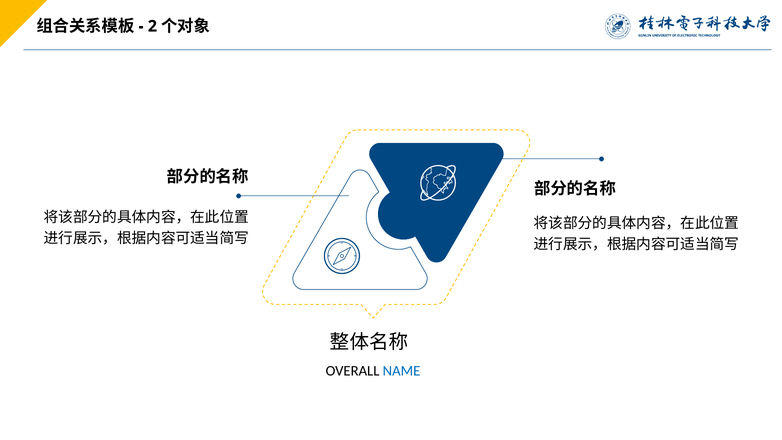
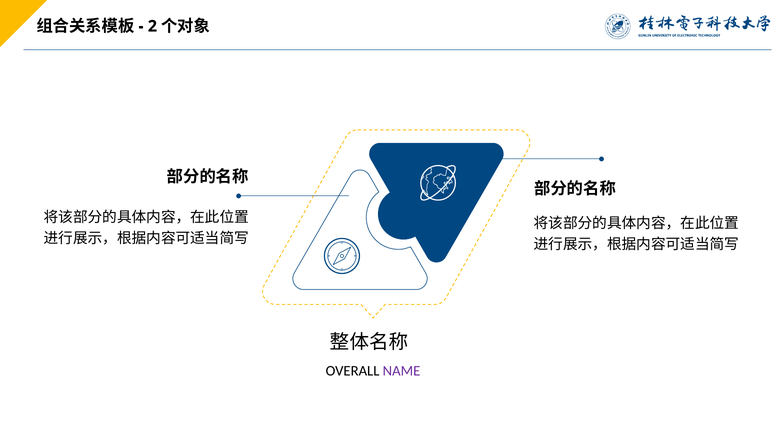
NAME colour: blue -> purple
